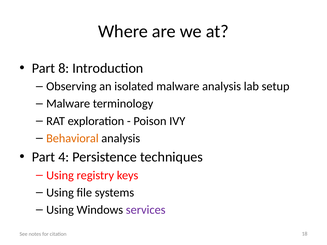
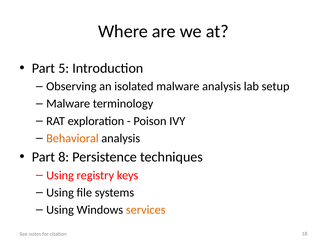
8: 8 -> 5
4: 4 -> 8
services colour: purple -> orange
